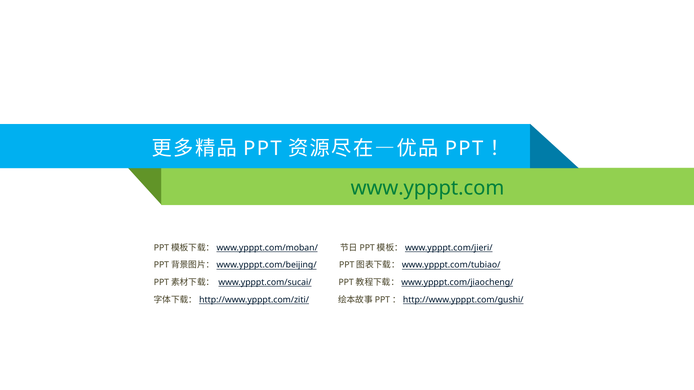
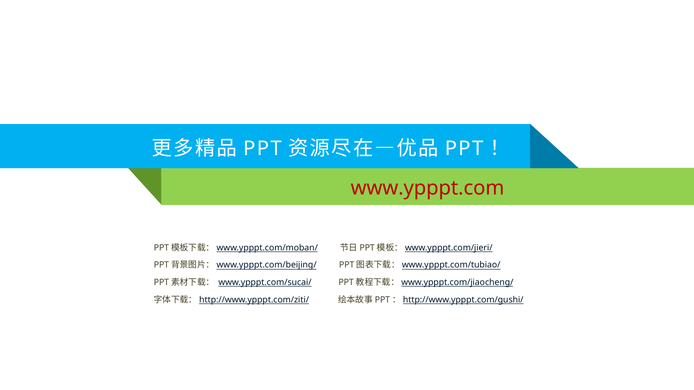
www.ypppt.com colour: green -> red
